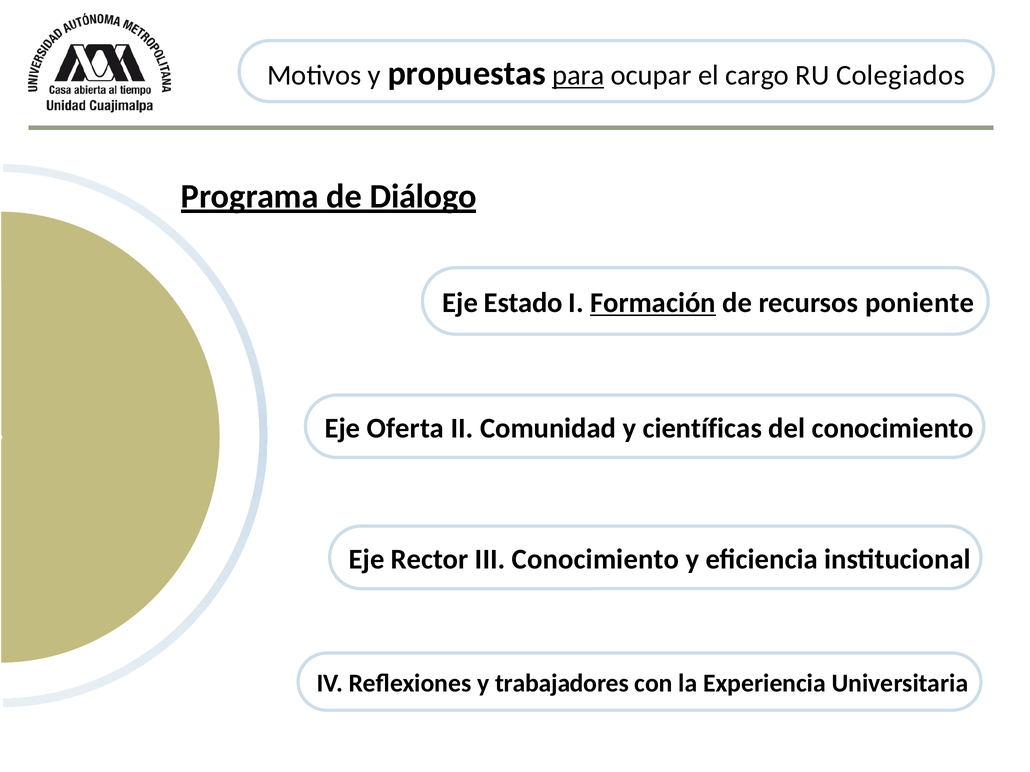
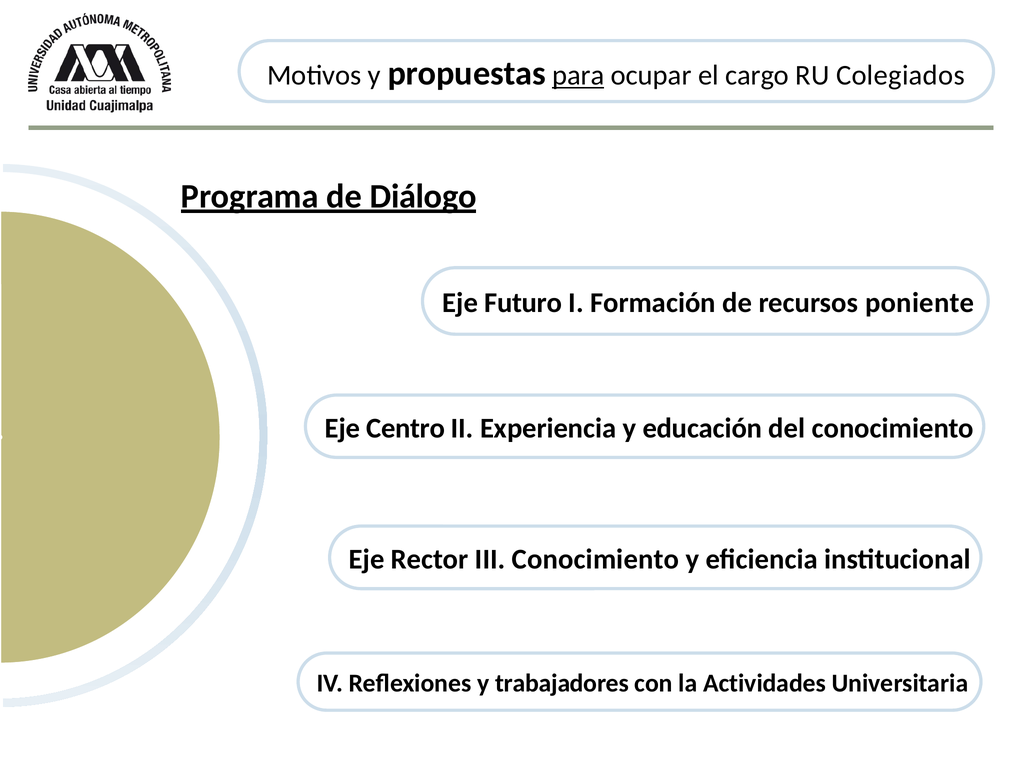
Estado: Estado -> Futuro
Formación underline: present -> none
Oferta: Oferta -> Centro
Comunidad: Comunidad -> Experiencia
científicas: científicas -> educación
Experiencia: Experiencia -> Actividades
